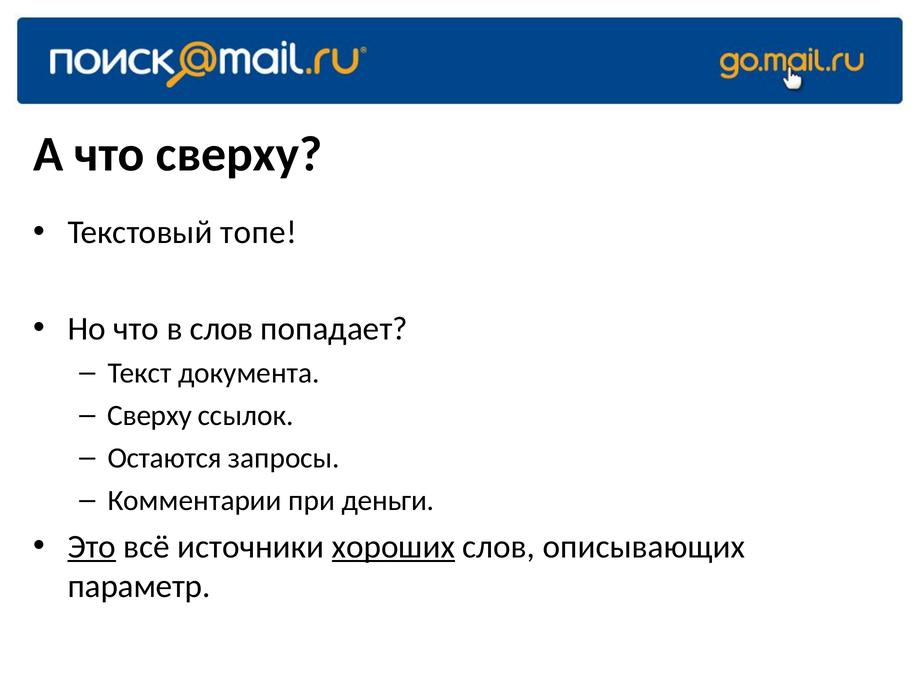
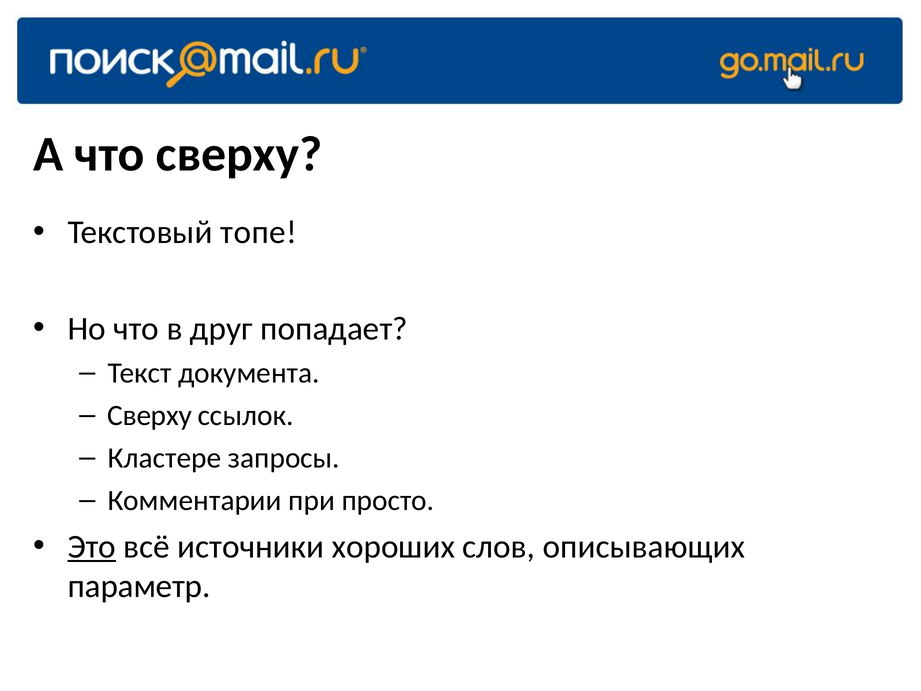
в слов: слов -> друг
Остаются: Остаются -> Кластере
деньги: деньги -> просто
хороших underline: present -> none
